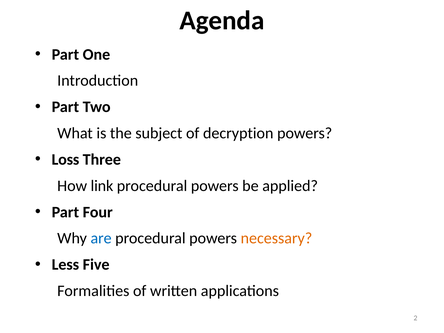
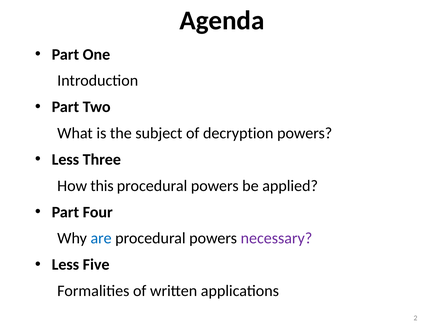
Loss at (65, 160): Loss -> Less
link: link -> this
necessary colour: orange -> purple
